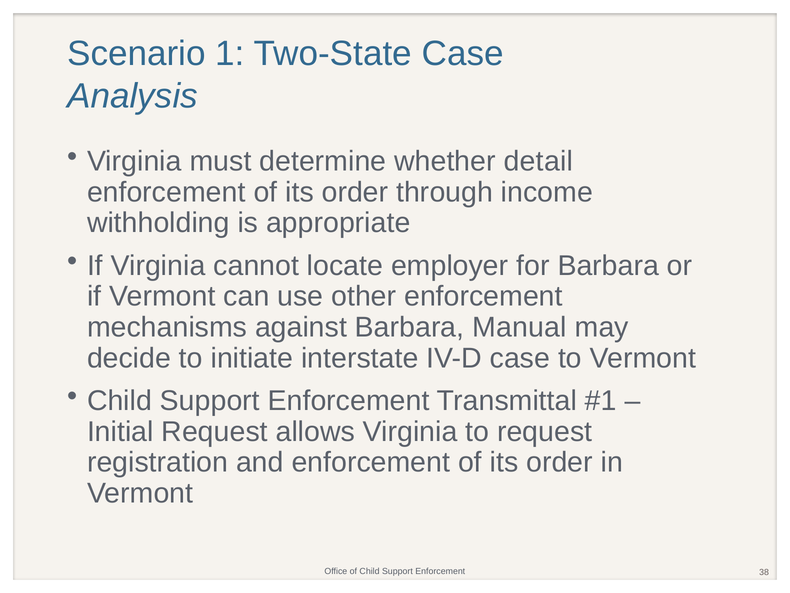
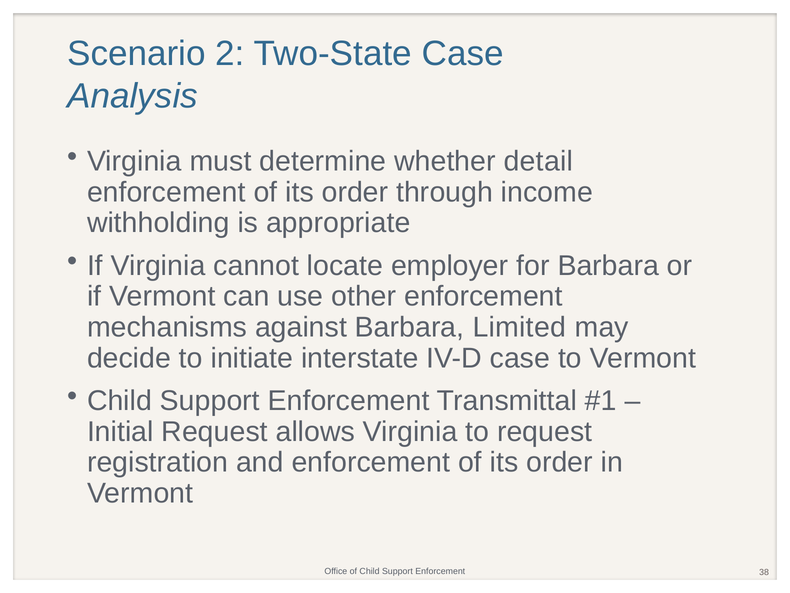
1: 1 -> 2
Manual: Manual -> Limited
